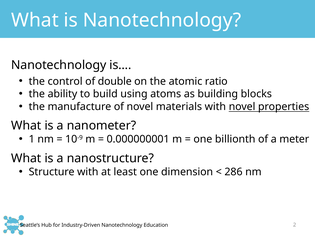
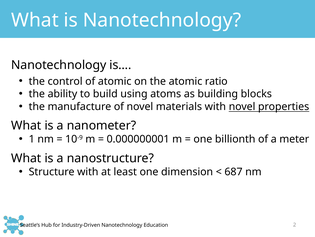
of double: double -> atomic
286: 286 -> 687
